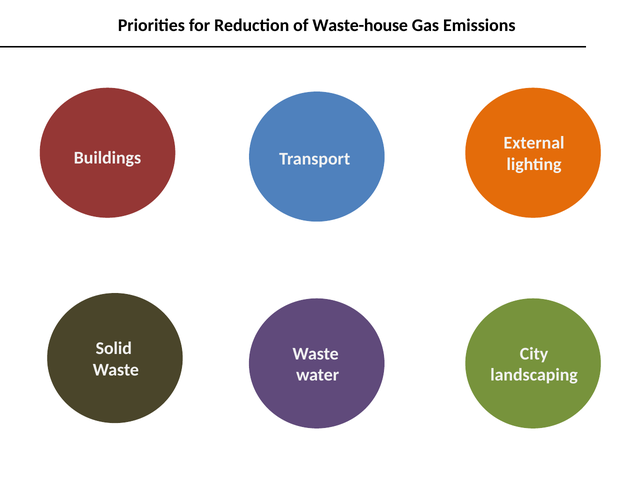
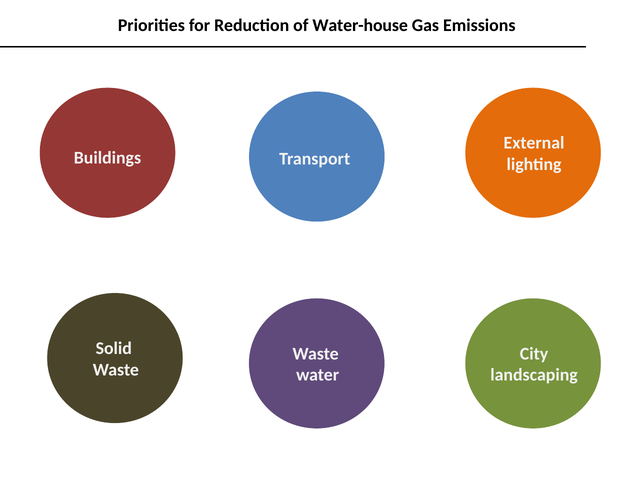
Waste-house: Waste-house -> Water-house
